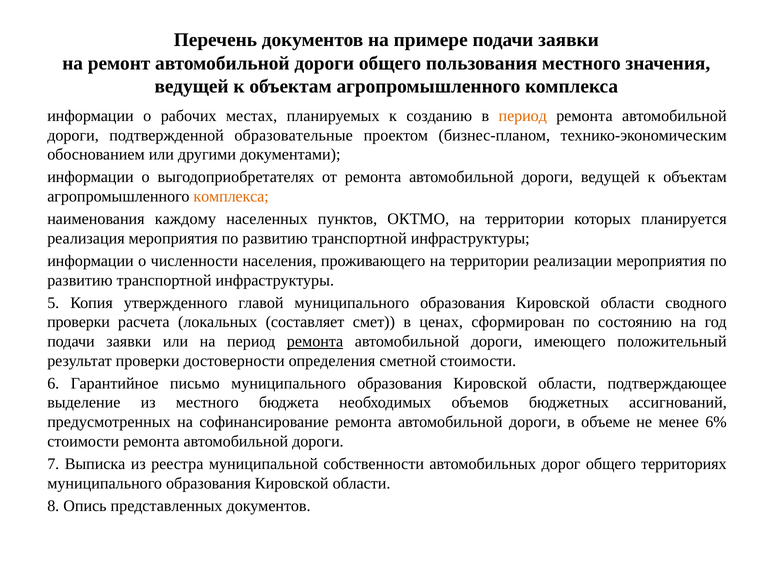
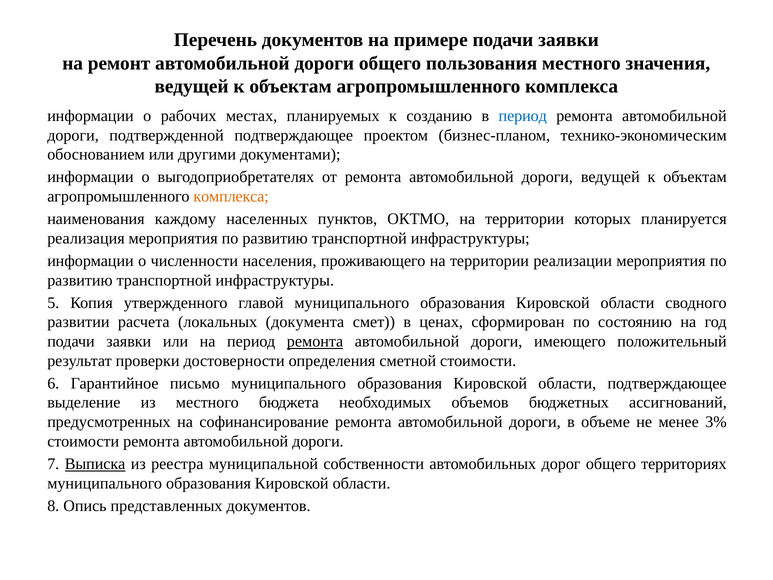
период at (523, 116) colour: orange -> blue
подтвержденной образовательные: образовательные -> подтверждающее
проверки at (79, 322): проверки -> развитии
составляет: составляет -> документа
6%: 6% -> 3%
Выписка underline: none -> present
